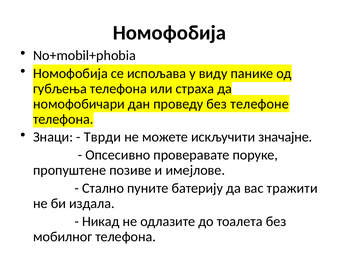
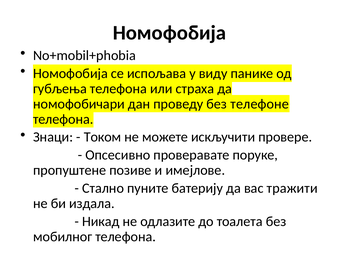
Тврди: Тврди -> Током
значајне: значајне -> провере
